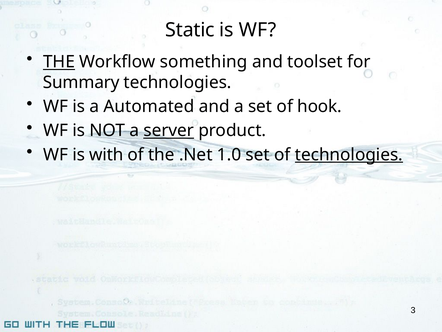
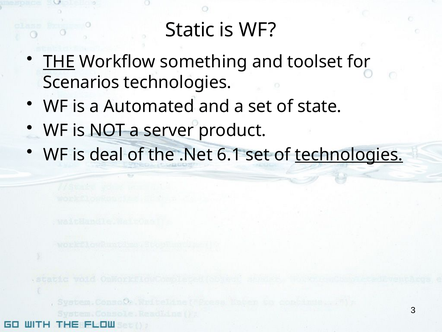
Summary: Summary -> Scenarios
hook: hook -> state
server underline: present -> none
with: with -> deal
1.0: 1.0 -> 6.1
